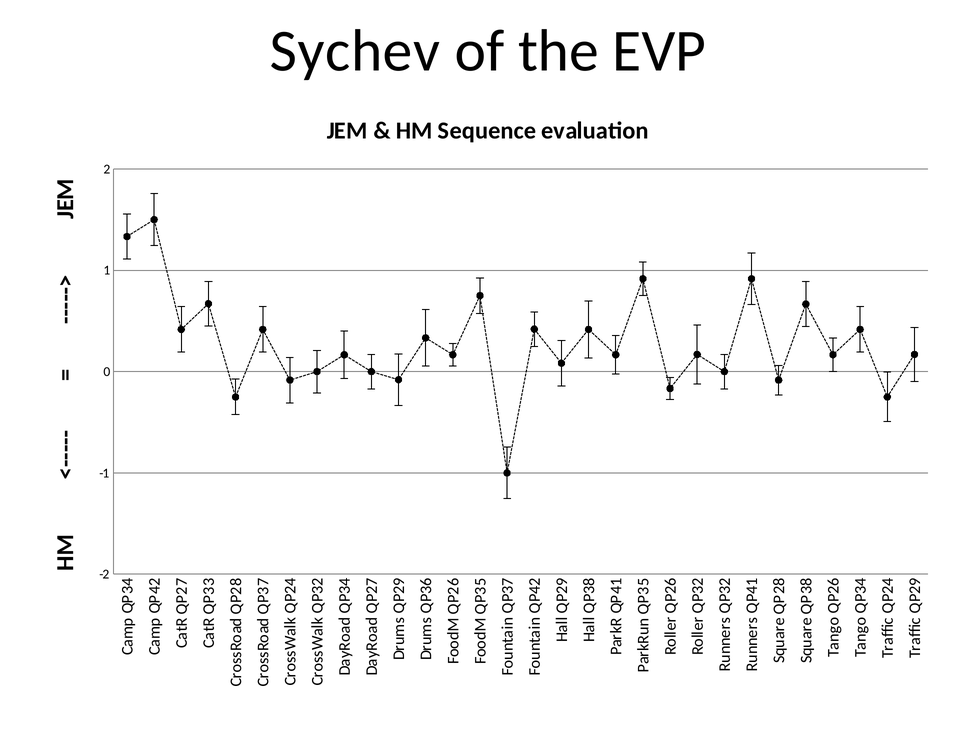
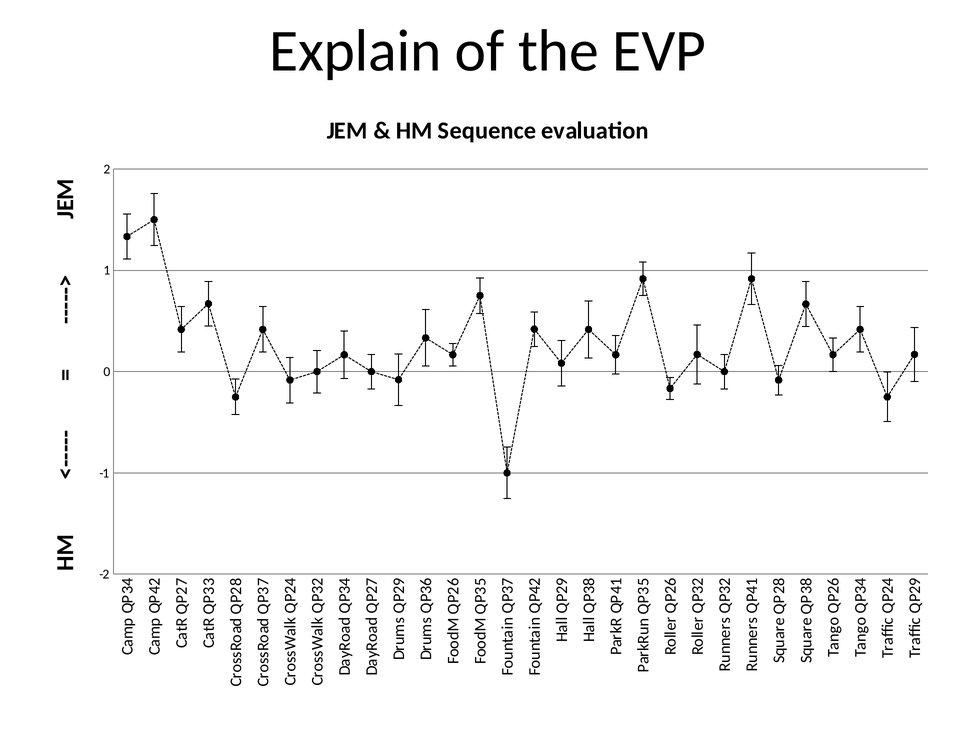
Sychev: Sychev -> Explain
